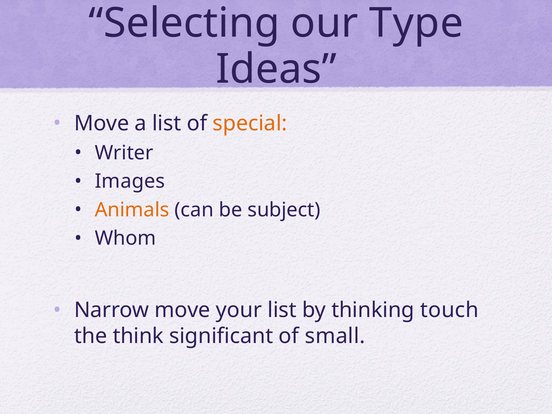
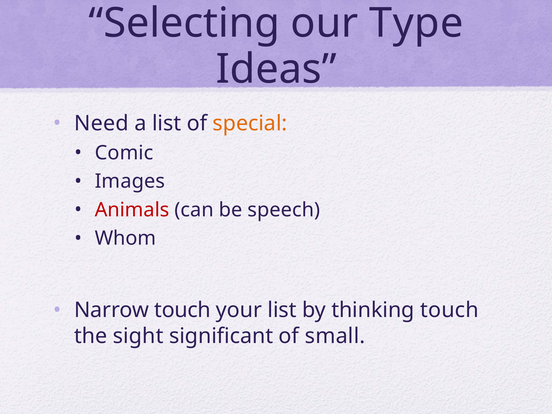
Move at (102, 123): Move -> Need
Writer: Writer -> Comic
Animals colour: orange -> red
subject: subject -> speech
Narrow move: move -> touch
think: think -> sight
